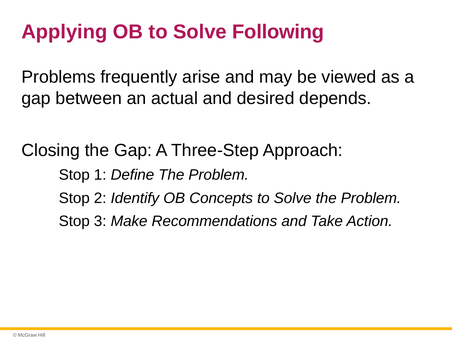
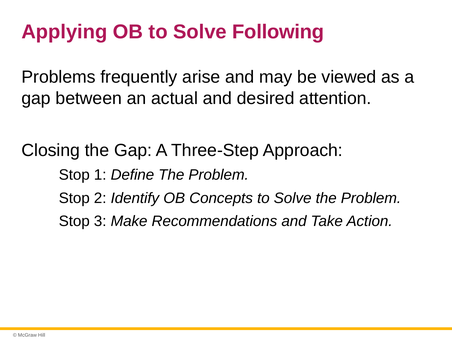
depends: depends -> attention
